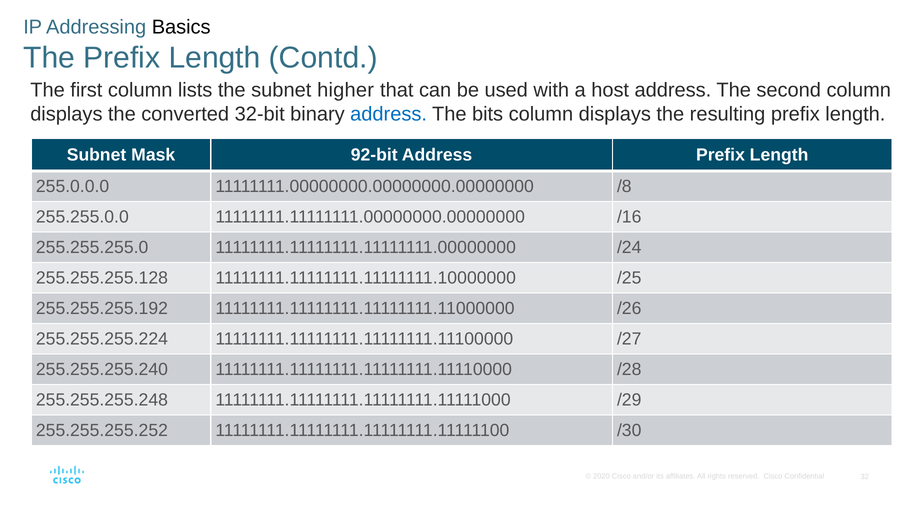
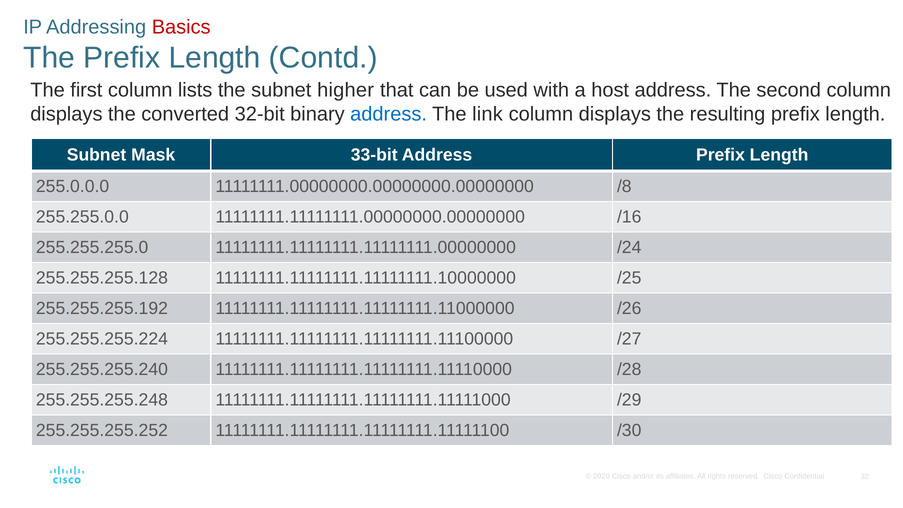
Basics colour: black -> red
bits: bits -> link
92-bit: 92-bit -> 33-bit
